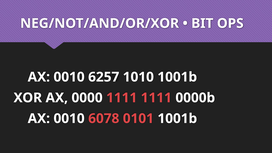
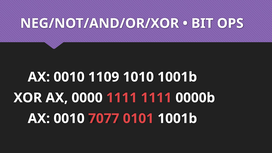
6257: 6257 -> 1109
6078: 6078 -> 7077
